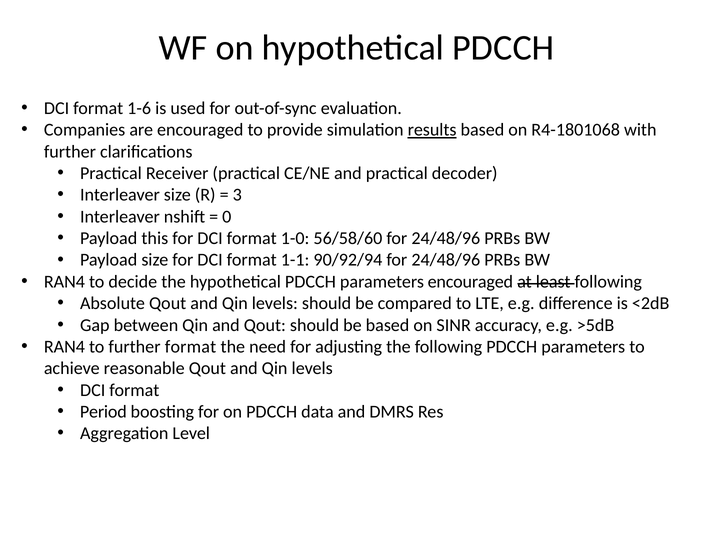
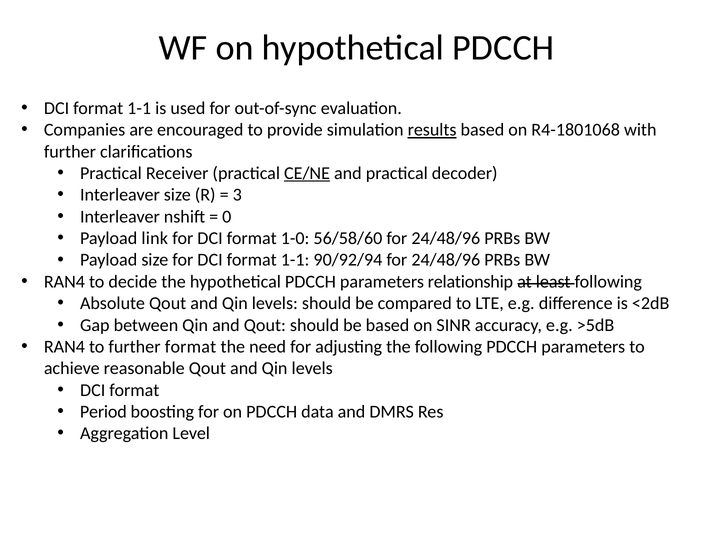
1-6 at (139, 108): 1-6 -> 1-1
CE/NE underline: none -> present
this: this -> link
parameters encouraged: encouraged -> relationship
